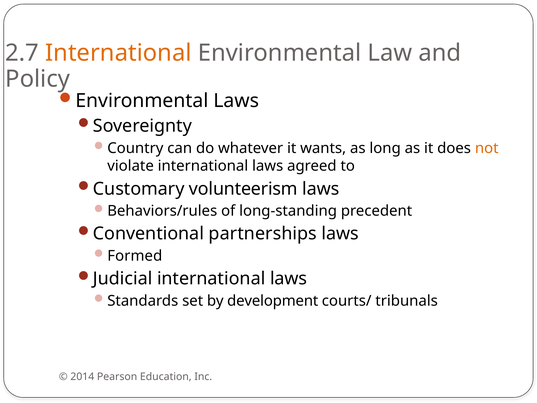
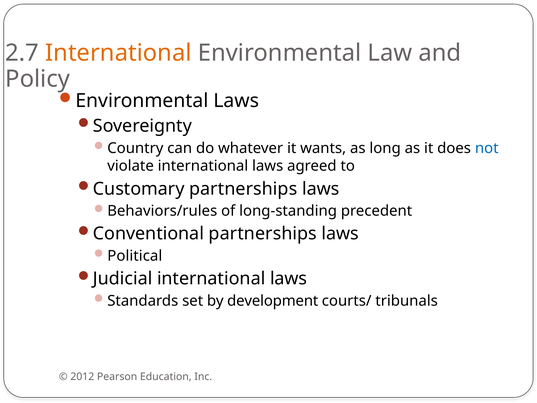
not colour: orange -> blue
Customary volunteerism: volunteerism -> partnerships
Formed: Formed -> Political
2014: 2014 -> 2012
